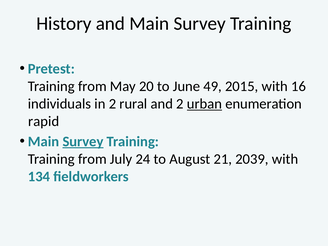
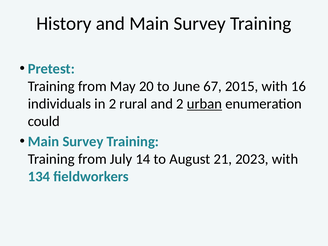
49: 49 -> 67
rapid: rapid -> could
Survey at (83, 142) underline: present -> none
24: 24 -> 14
2039: 2039 -> 2023
